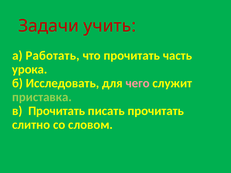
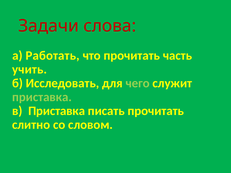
учить: учить -> слова
урока: урока -> учить
чего colour: pink -> light green
в Прочитать: Прочитать -> Приставка
